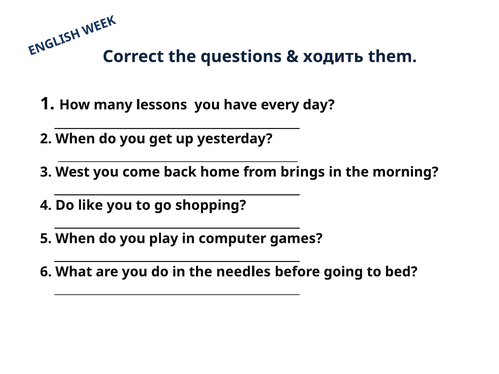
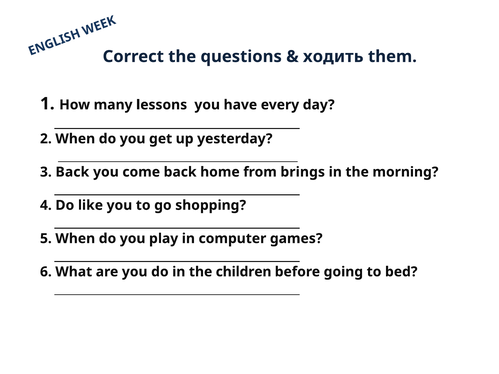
3 West: West -> Back
needles: needles -> children
